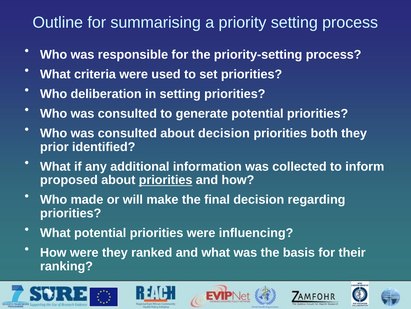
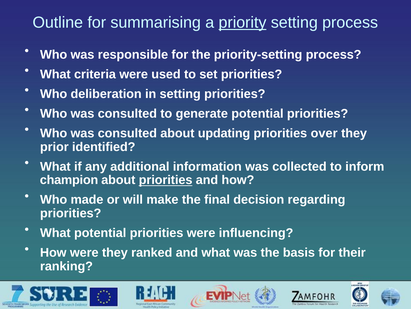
priority underline: none -> present
about decision: decision -> updating
both: both -> over
proposed: proposed -> champion
